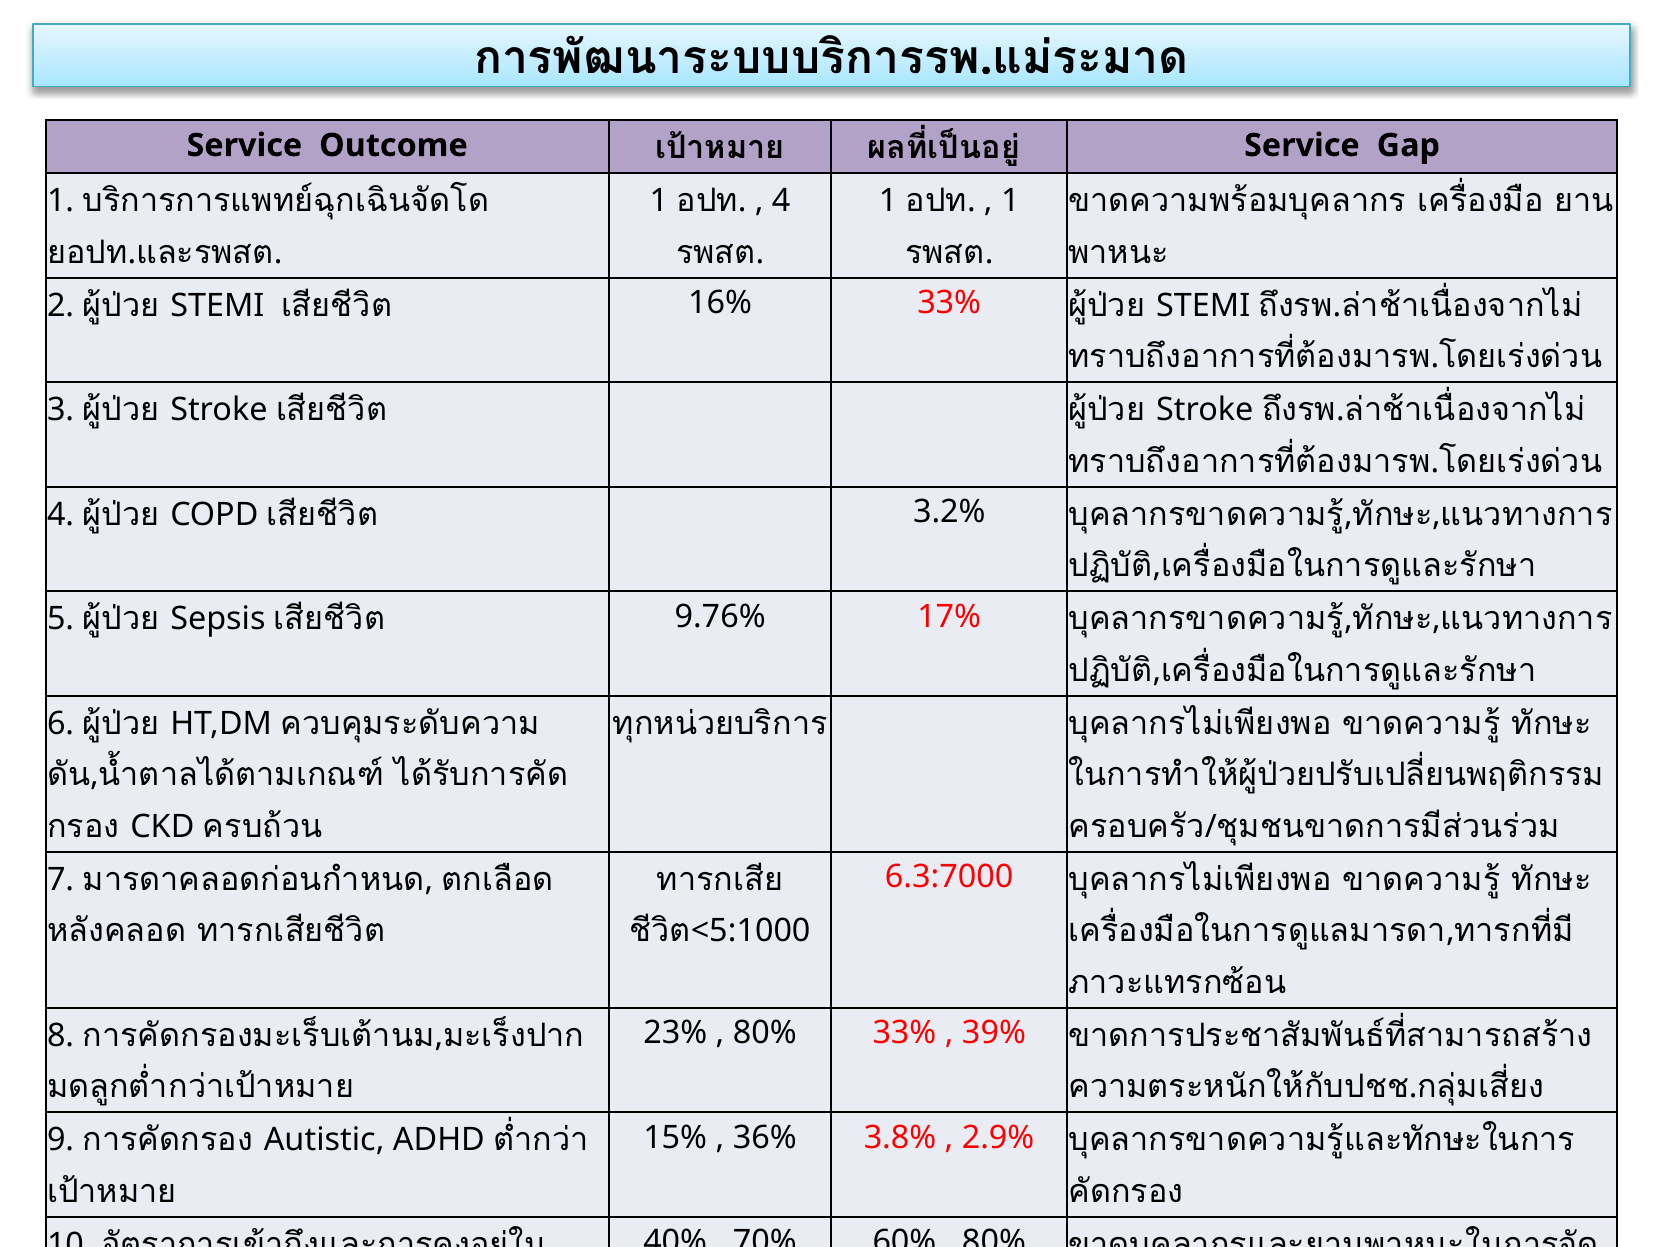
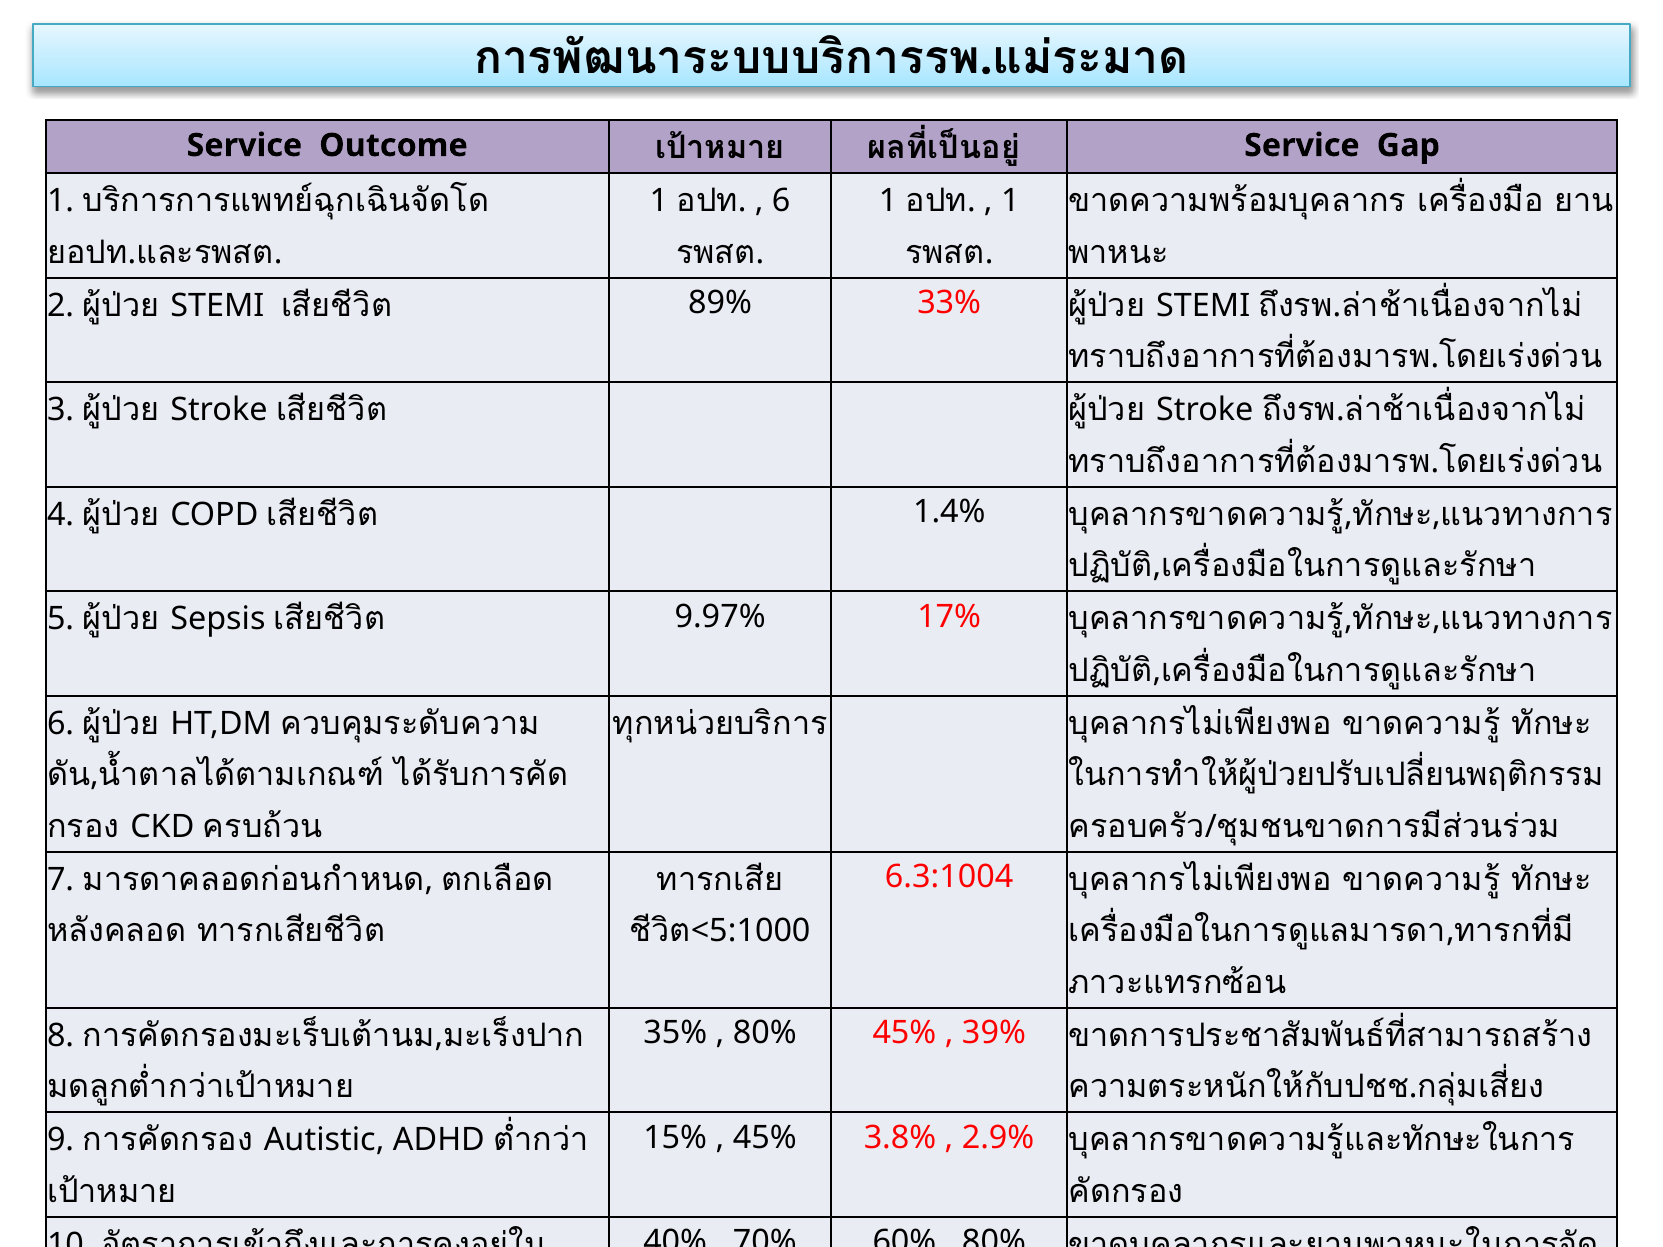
4 at (781, 201): 4 -> 6
16%: 16% -> 89%
3.2%: 3.2% -> 1.4%
9.76%: 9.76% -> 9.97%
6.3:7000: 6.3:7000 -> 6.3:1004
23%: 23% -> 35%
80% 33%: 33% -> 45%
36% at (765, 1138): 36% -> 45%
